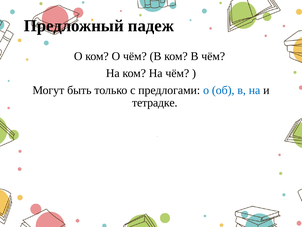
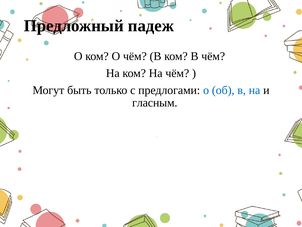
тетрадке: тетрадке -> гласным
